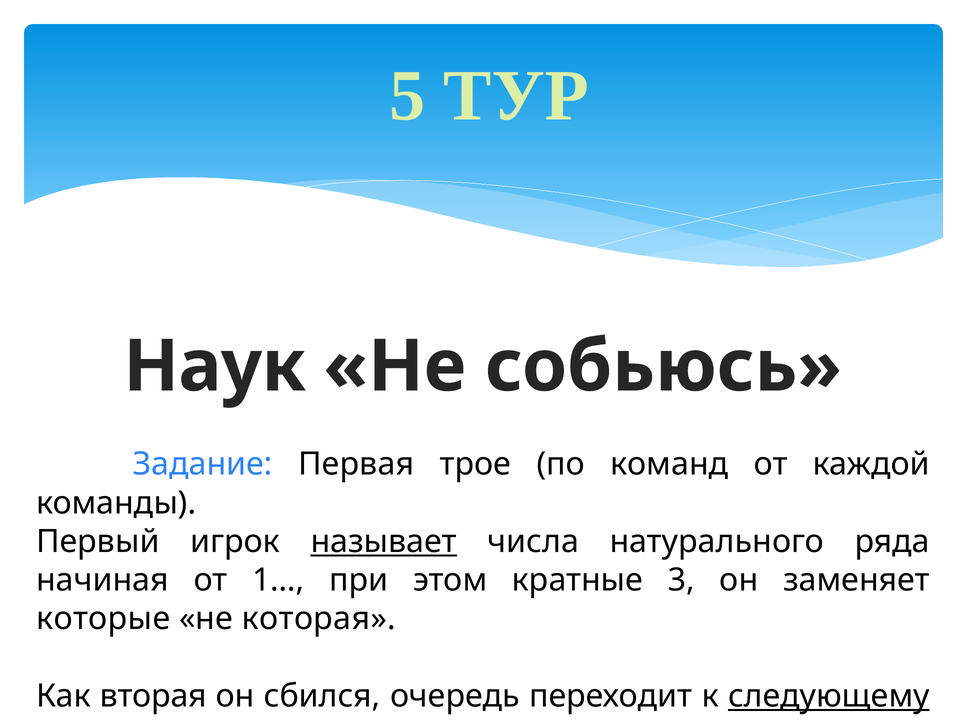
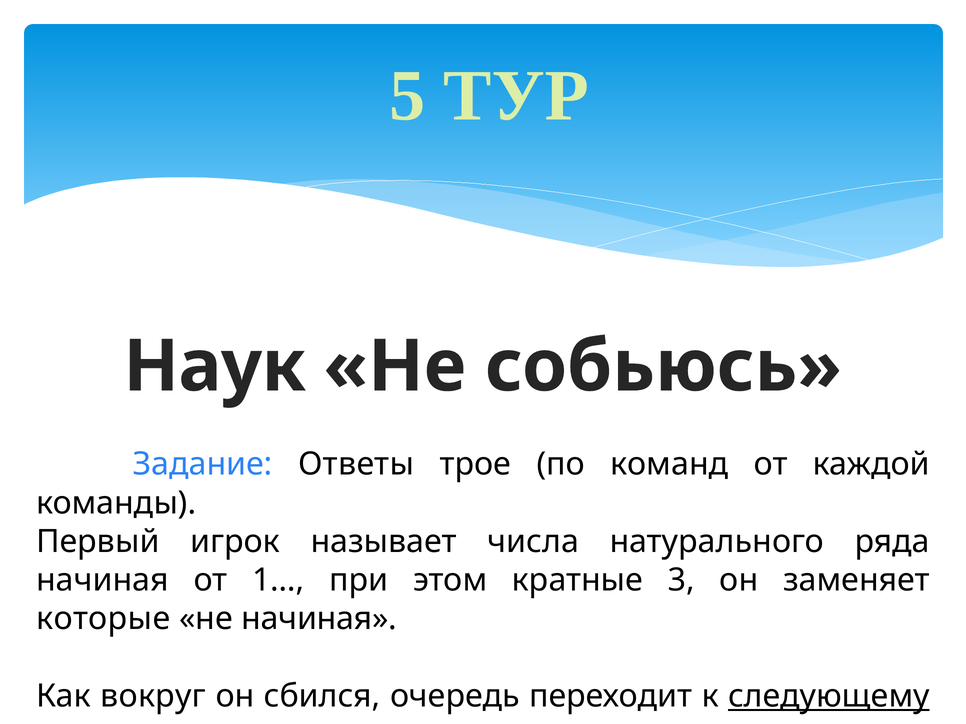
Первая: Первая -> Ответы
называет underline: present -> none
не которая: которая -> начиная
вторая: вторая -> вокруг
